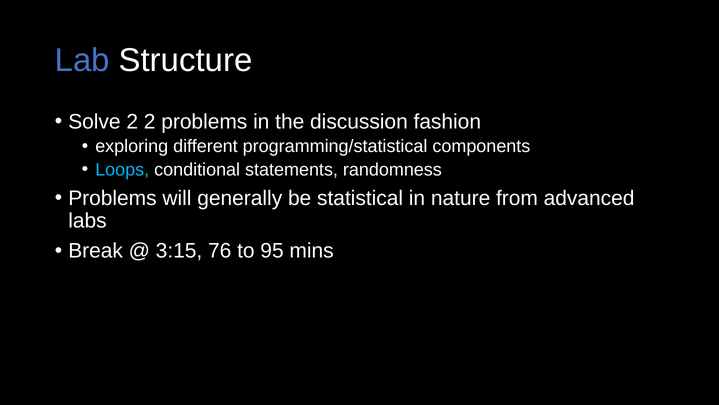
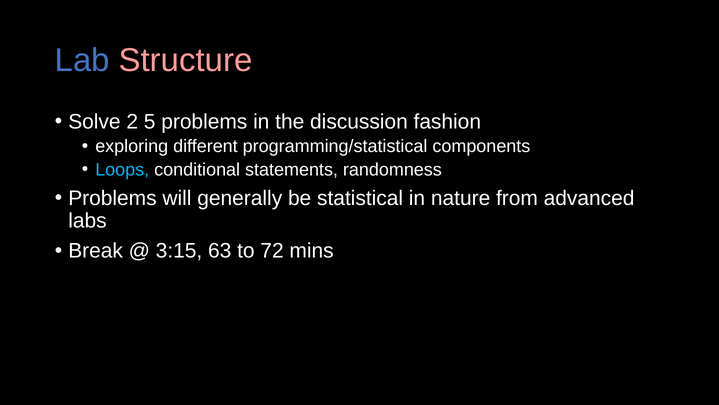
Structure colour: white -> pink
2 2: 2 -> 5
76: 76 -> 63
95: 95 -> 72
